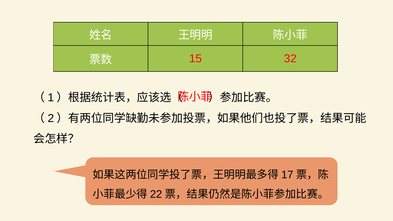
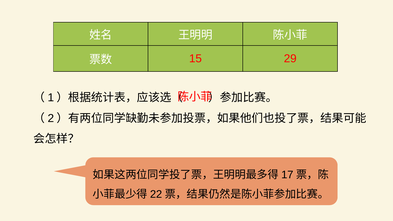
32: 32 -> 29
